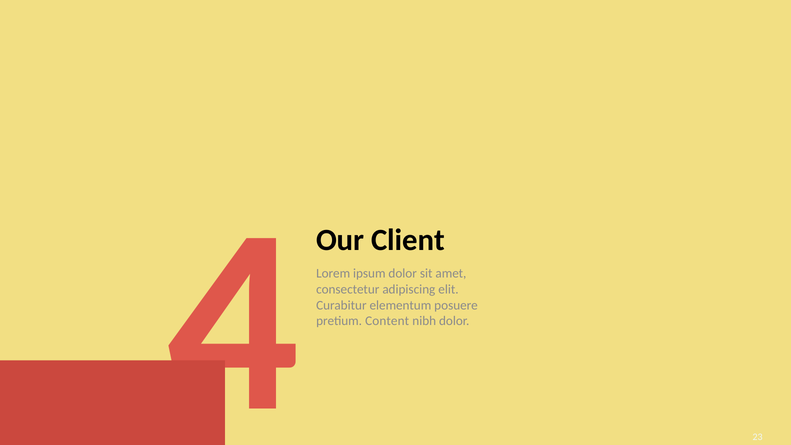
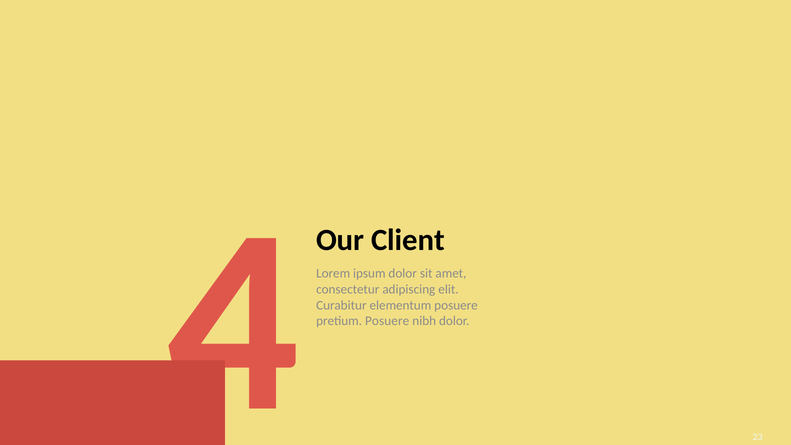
pretium Content: Content -> Posuere
